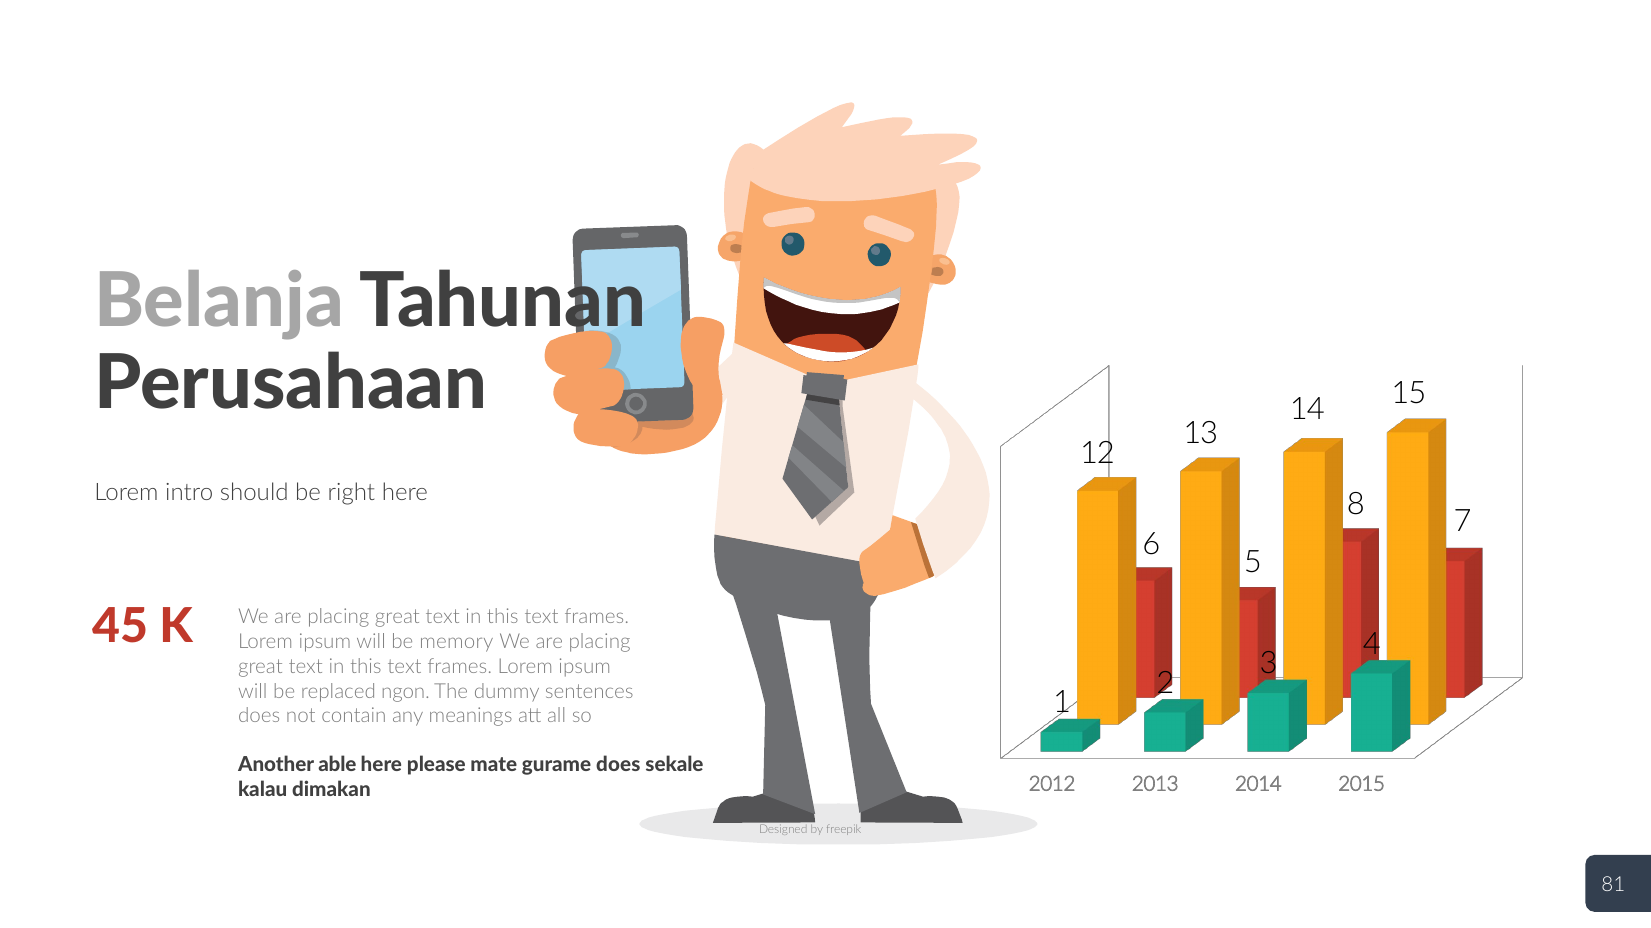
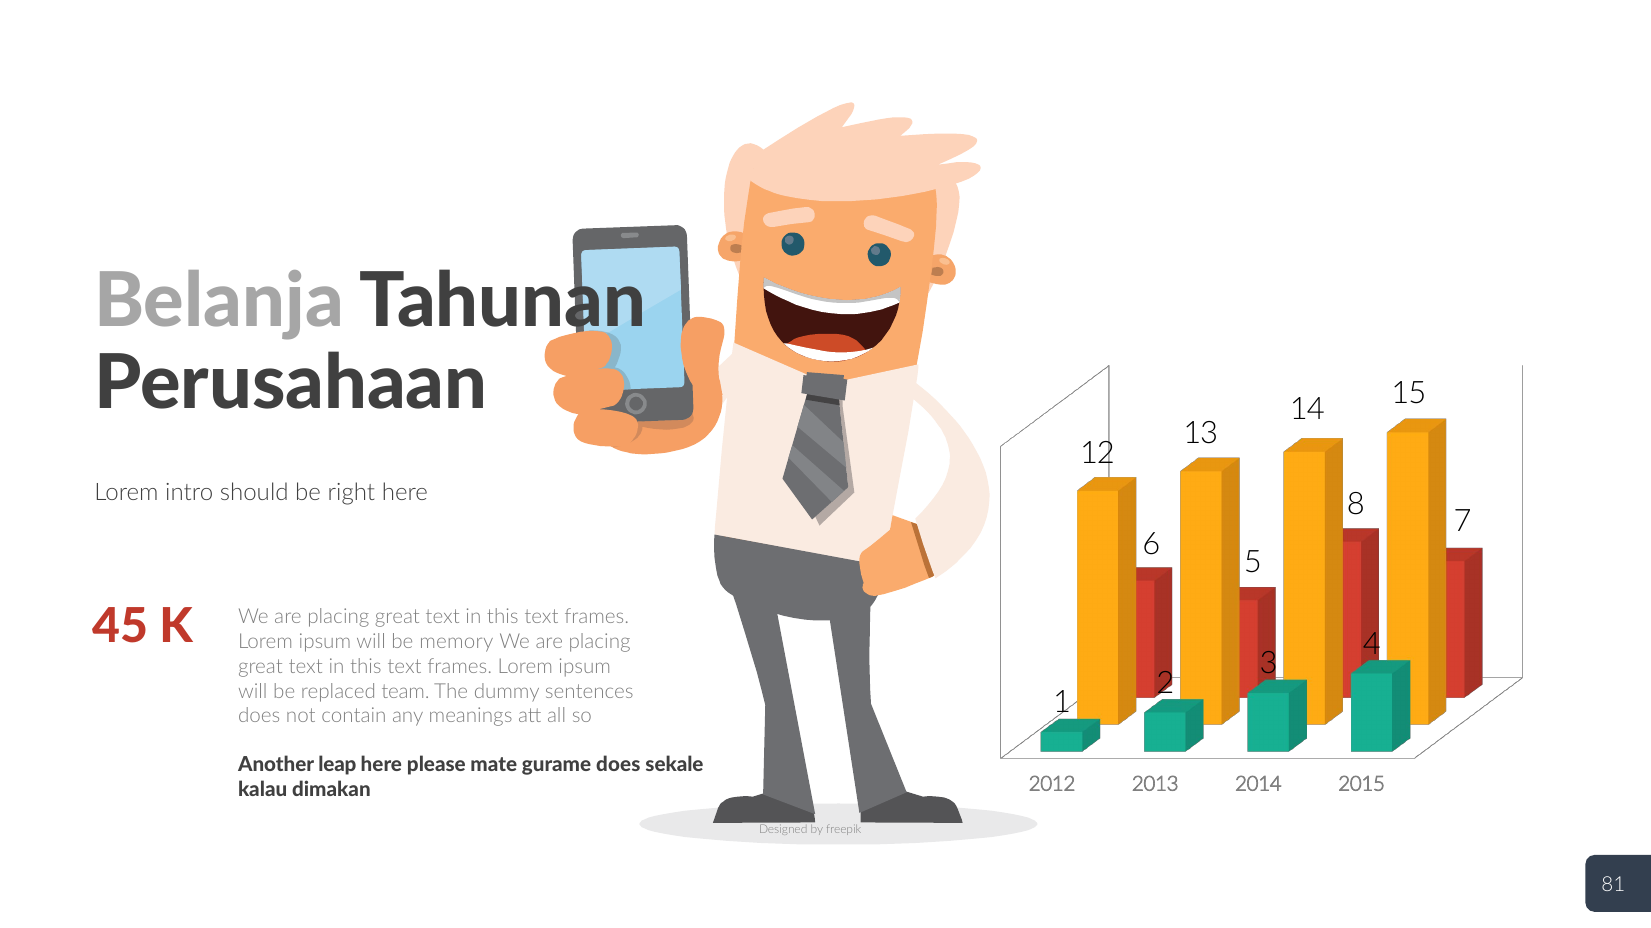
ngon: ngon -> team
able: able -> leap
